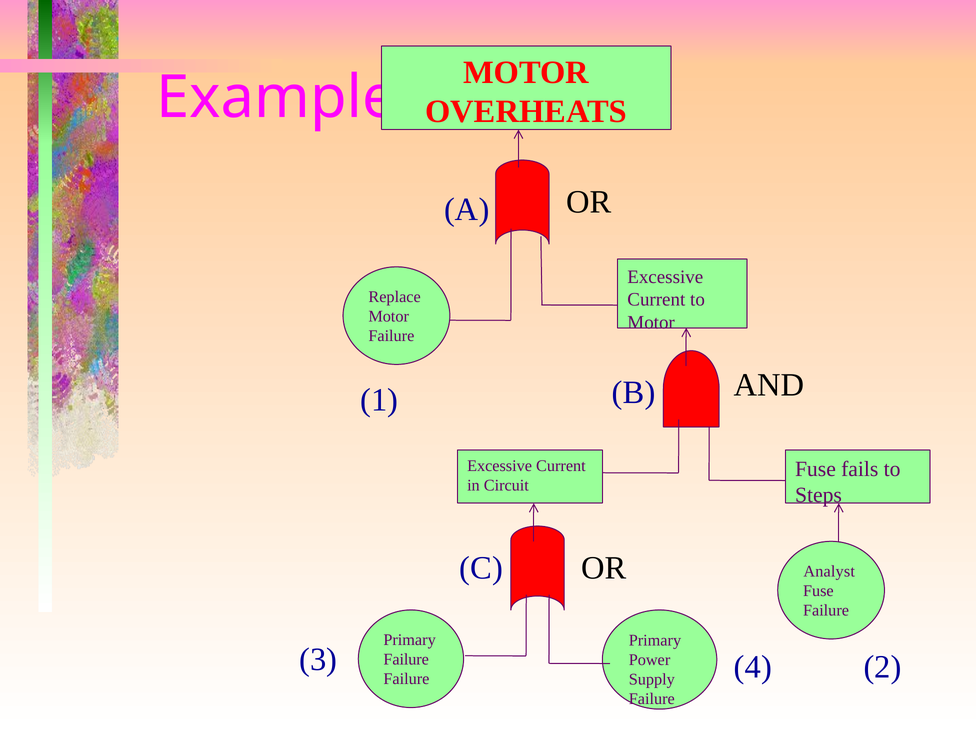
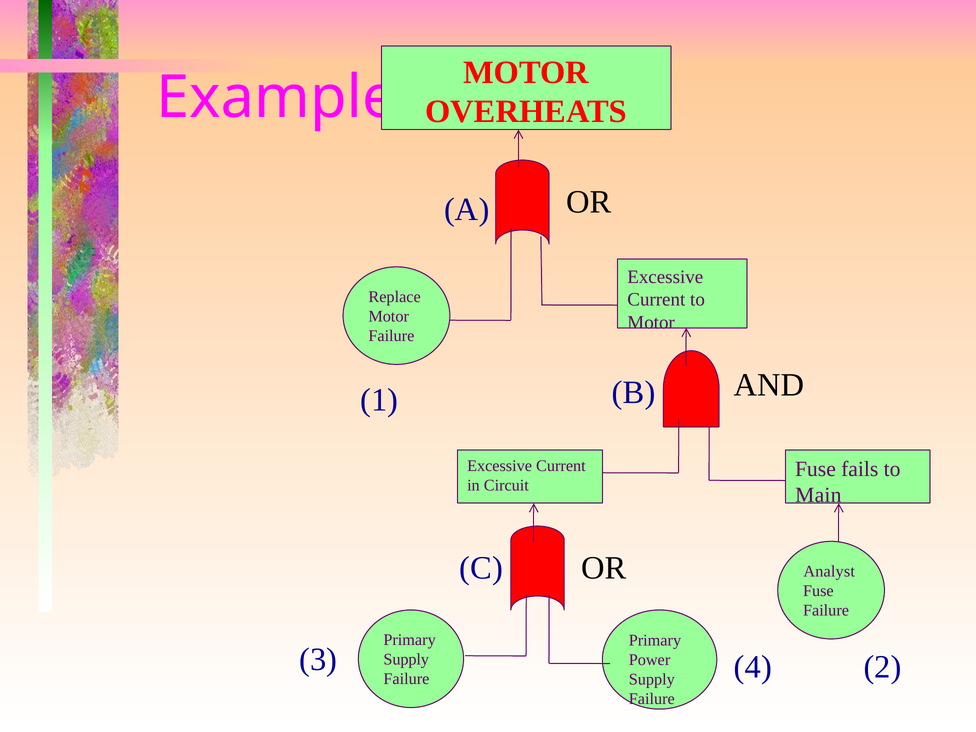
Steps: Steps -> Main
Failure at (406, 660): Failure -> Supply
